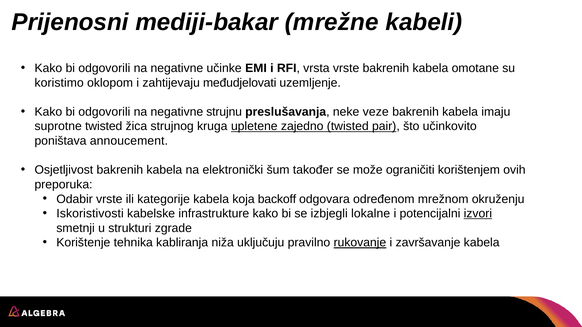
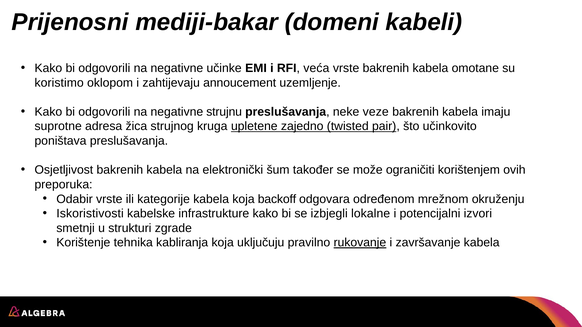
mrežne: mrežne -> domeni
vrsta: vrsta -> veća
međudjelovati: međudjelovati -> annoucement
suprotne twisted: twisted -> adresa
poništava annoucement: annoucement -> preslušavanja
izvori underline: present -> none
kabliranja niža: niža -> koja
